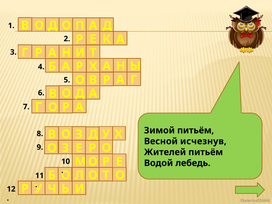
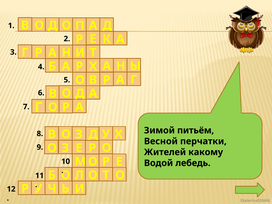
исчезнув: исчезнув -> перчатки
Жителей питьём: питьём -> какому
